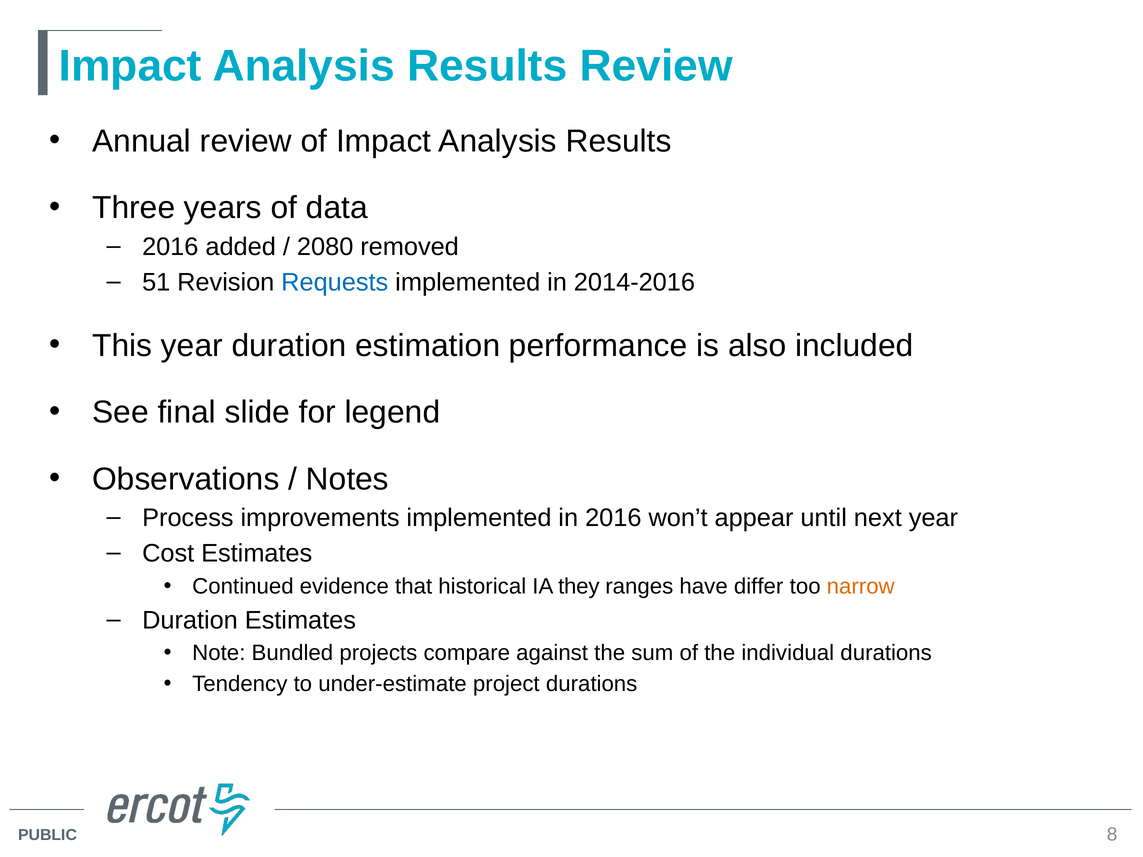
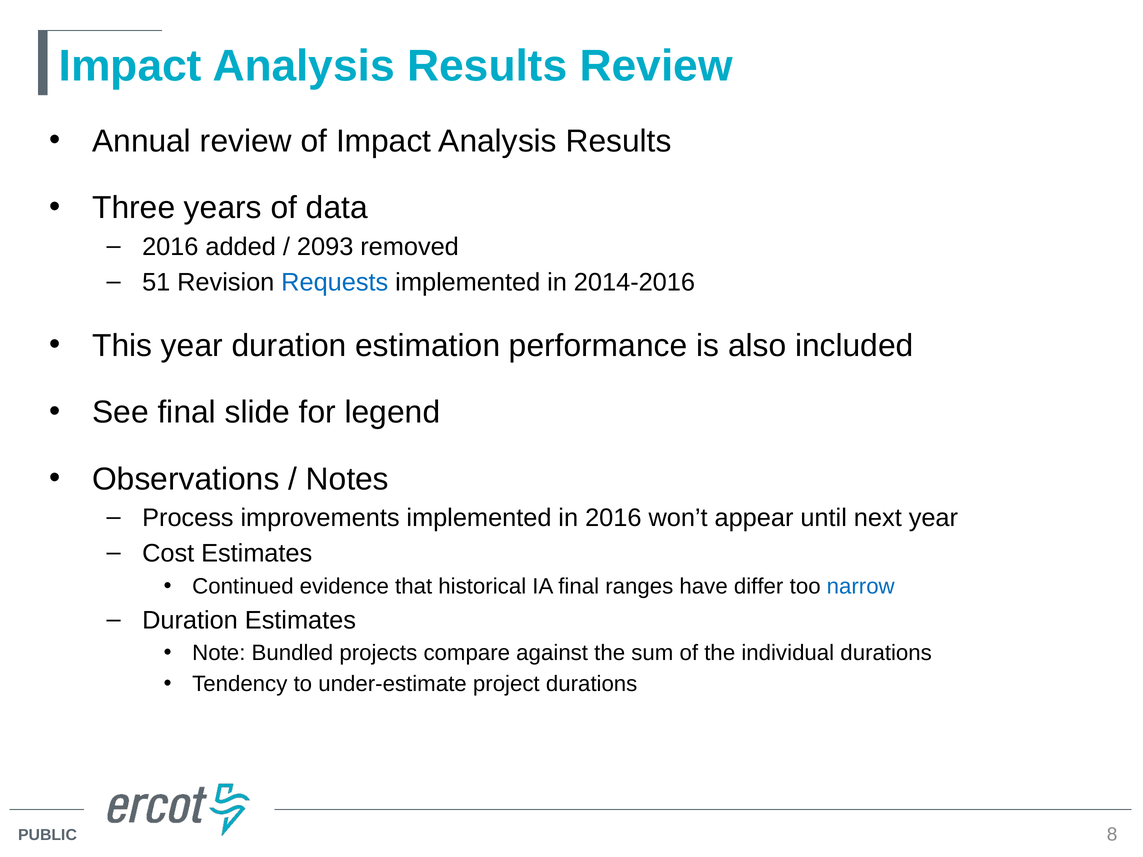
2080: 2080 -> 2093
IA they: they -> final
narrow colour: orange -> blue
